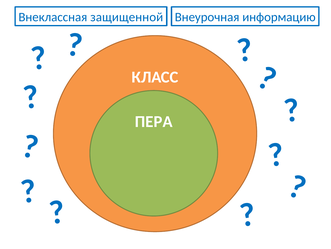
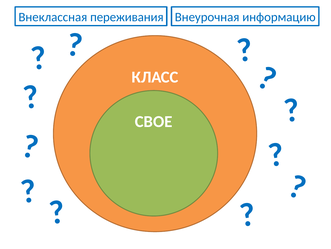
защищенной: защищенной -> переживания
ПЕРА: ПЕРА -> СВОЕ
